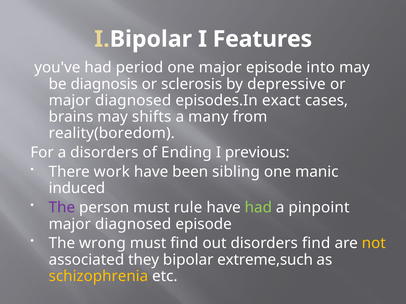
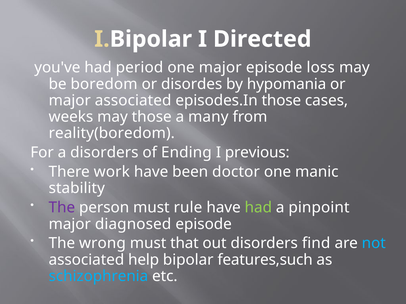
Features: Features -> Directed
into: into -> loss
diagnosis: diagnosis -> boredom
sclerosis: sclerosis -> disordes
depressive: depressive -> hypomania
diagnosed at (133, 101): diagnosed -> associated
episodes.In exact: exact -> those
brains: brains -> weeks
may shifts: shifts -> those
sibling: sibling -> doctor
induced: induced -> stability
must find: find -> that
not colour: yellow -> light blue
they: they -> help
extreme,such: extreme,such -> features,such
schizophrenia colour: yellow -> light blue
